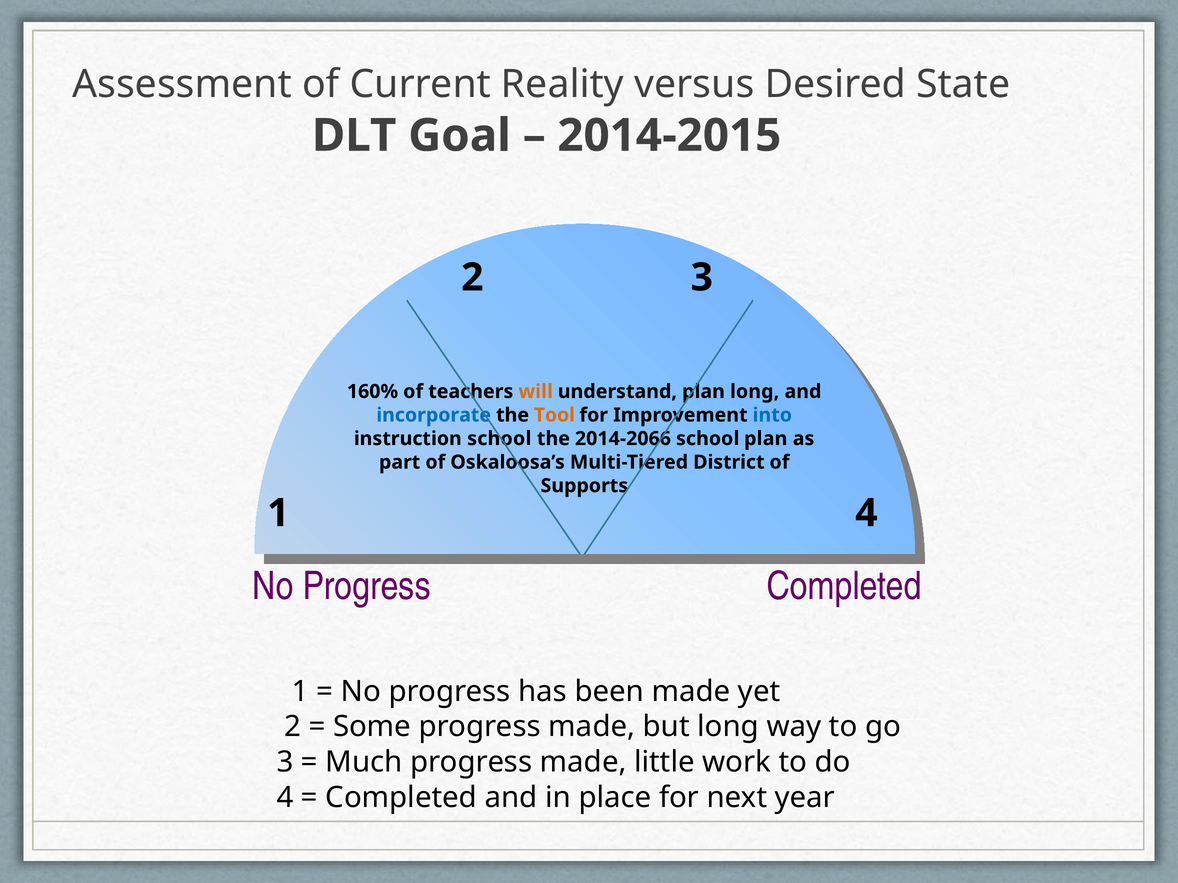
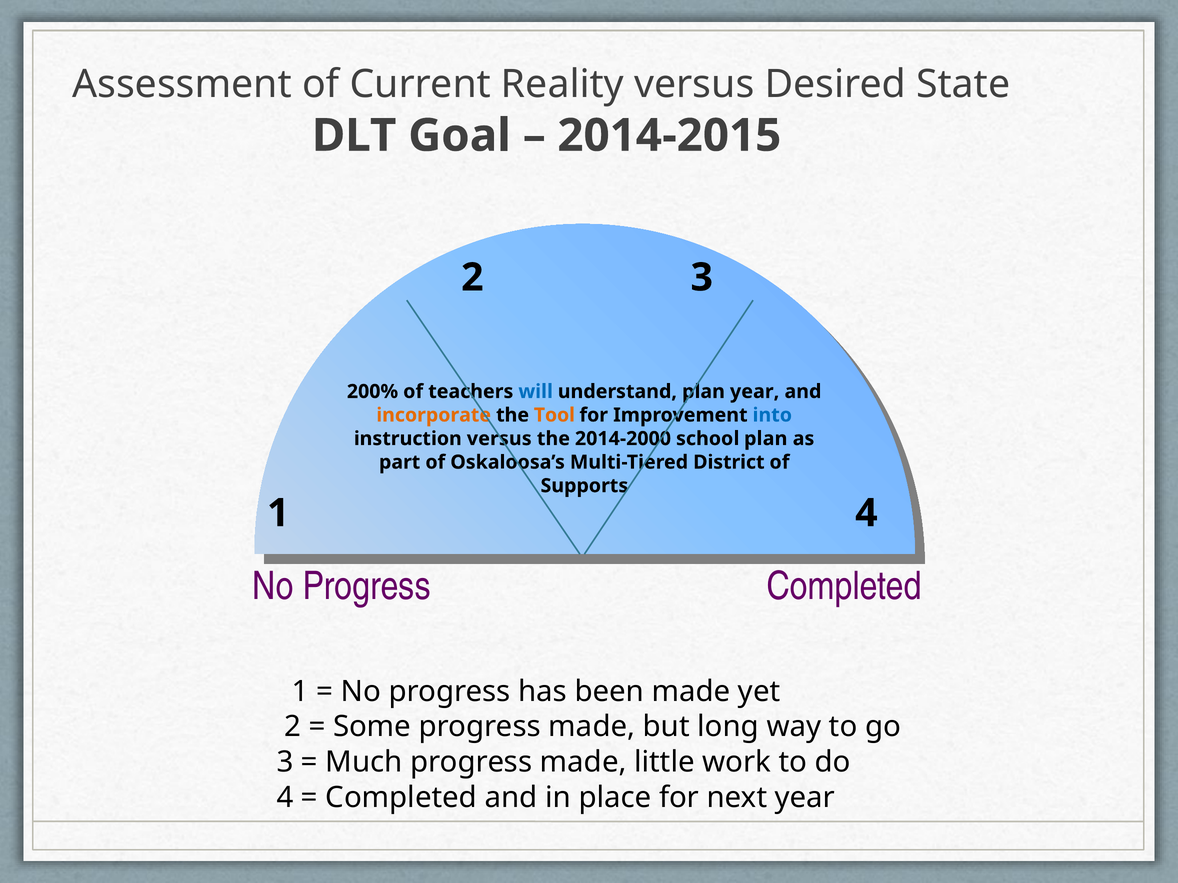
160%: 160% -> 200%
will colour: orange -> blue
plan long: long -> year
incorporate colour: blue -> orange
instruction school: school -> versus
2014-2066: 2014-2066 -> 2014-2000
